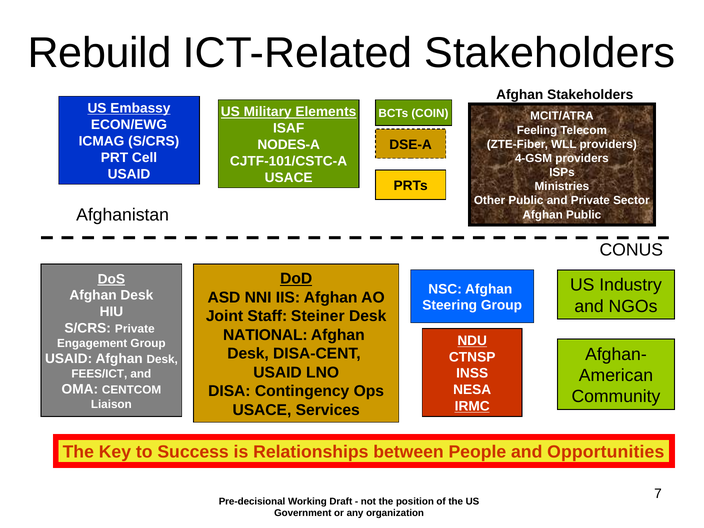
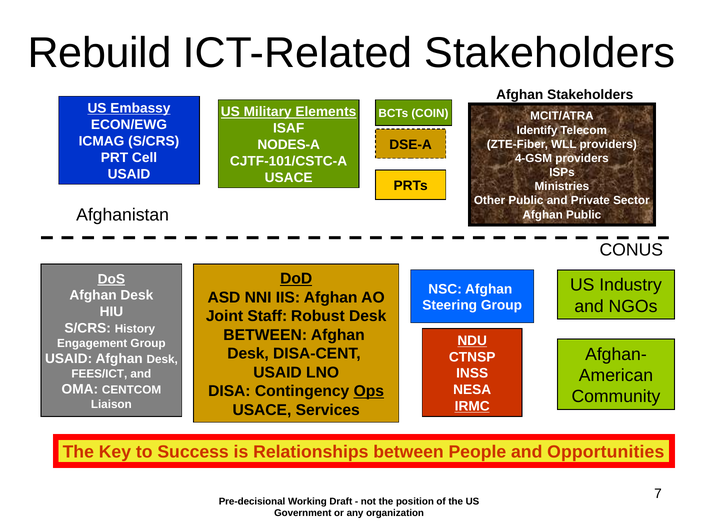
Feeling: Feeling -> Identify
Steiner: Steiner -> Robust
S/CRS Private: Private -> History
NATIONAL at (265, 335): NATIONAL -> BETWEEN
Ops underline: none -> present
